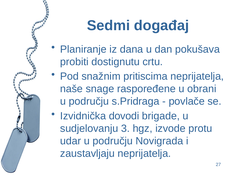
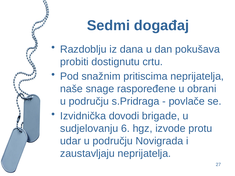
Planiranje: Planiranje -> Razdoblju
3: 3 -> 6
